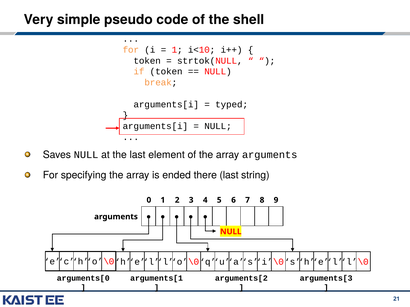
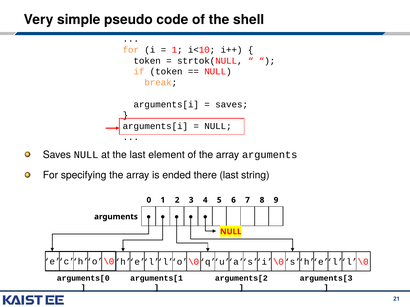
typed at (232, 105): typed -> saves
